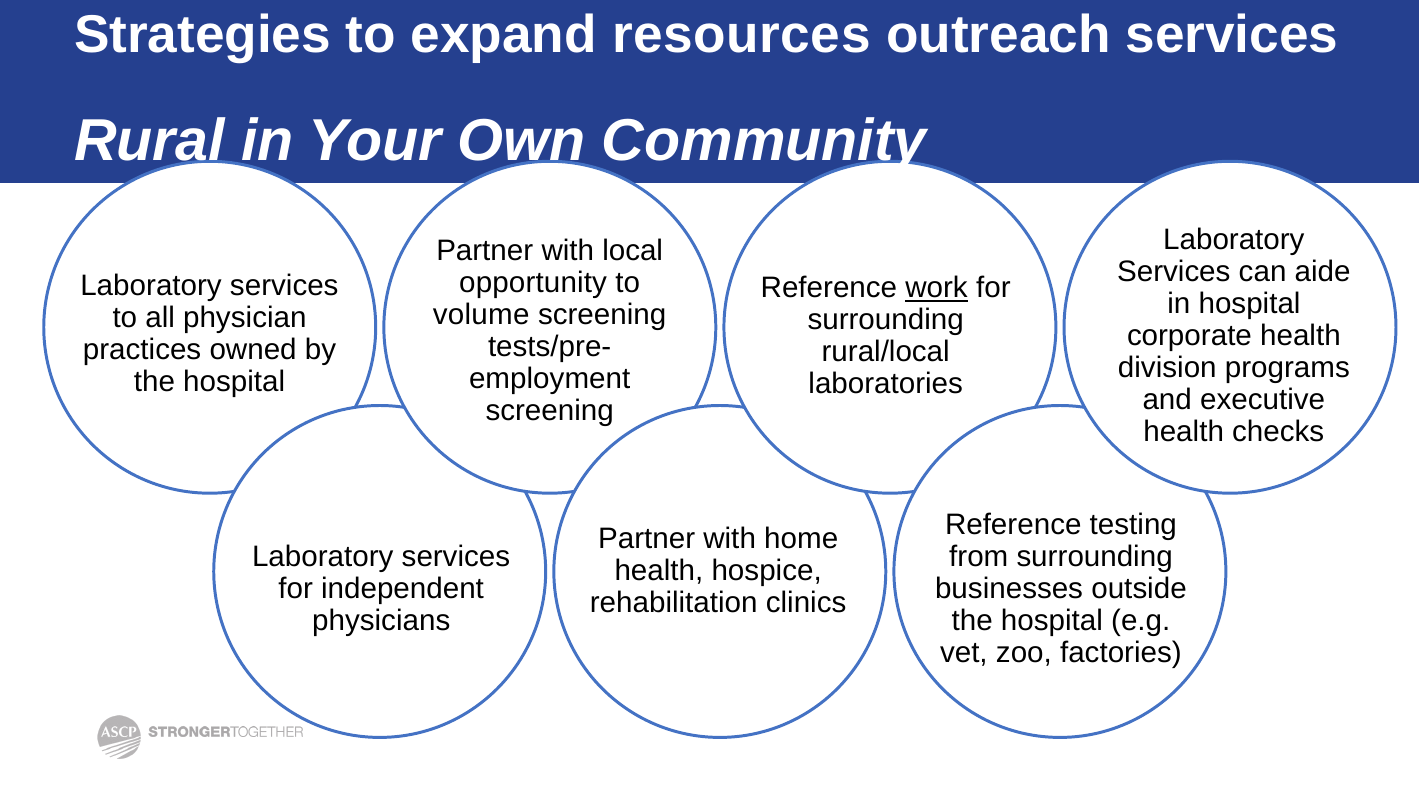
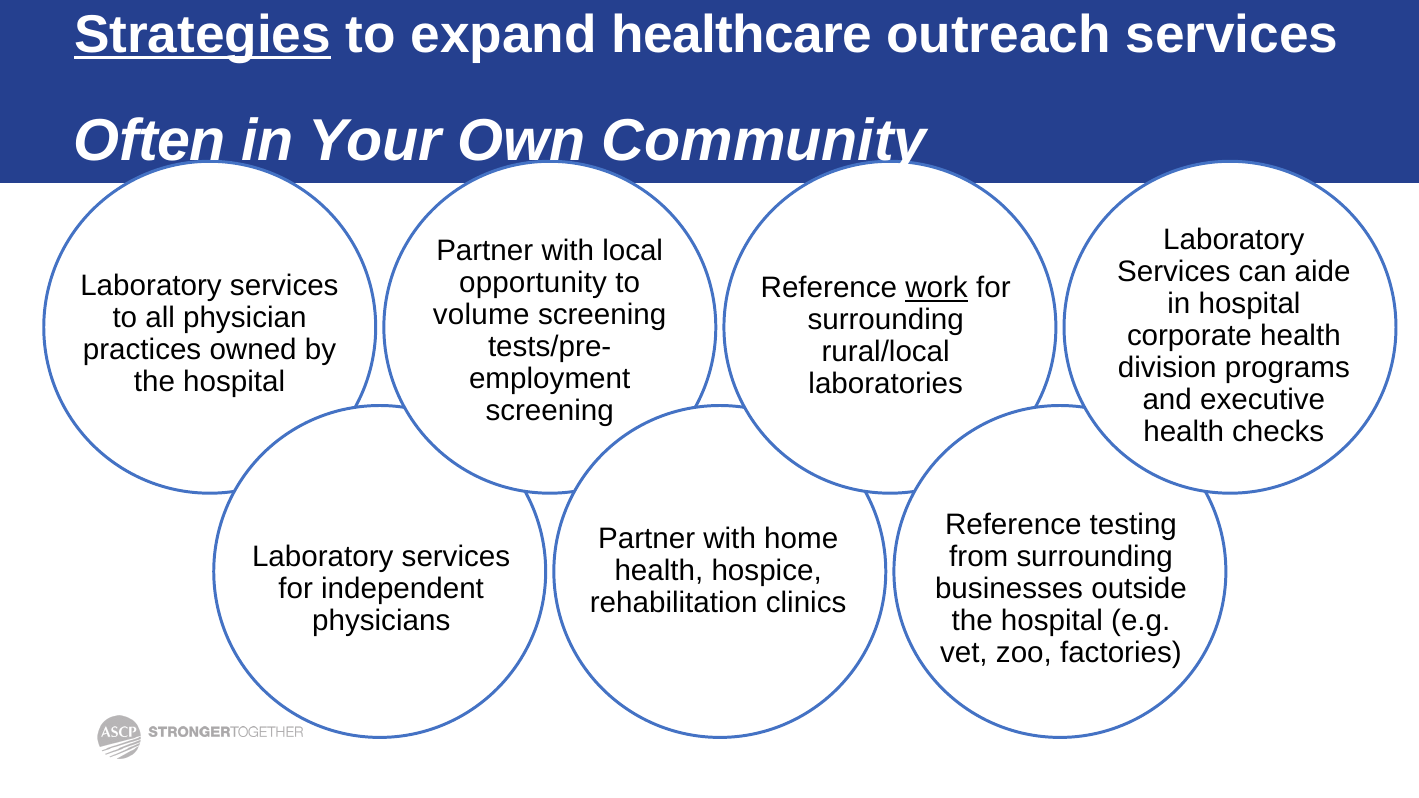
Strategies underline: none -> present
resources: resources -> healthcare
Rural: Rural -> Often
